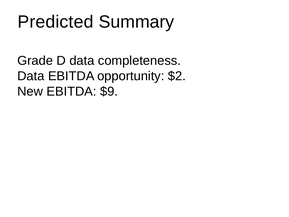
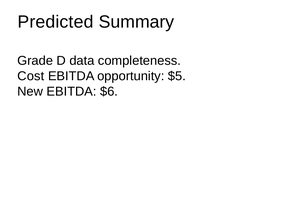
Data at (31, 76): Data -> Cost
$2: $2 -> $5
$9: $9 -> $6
